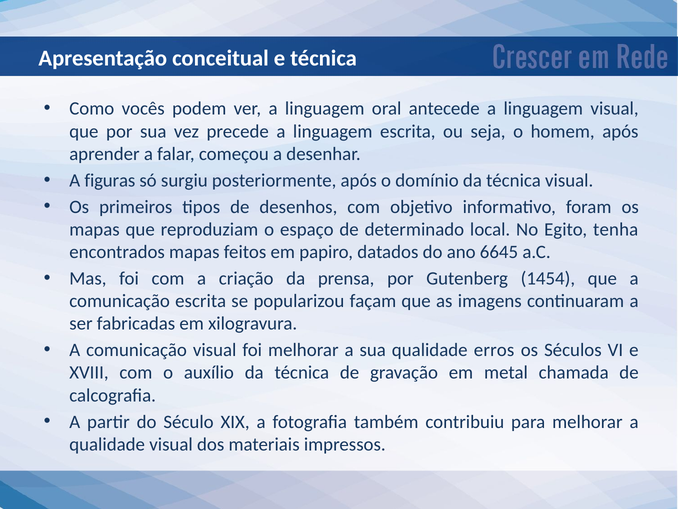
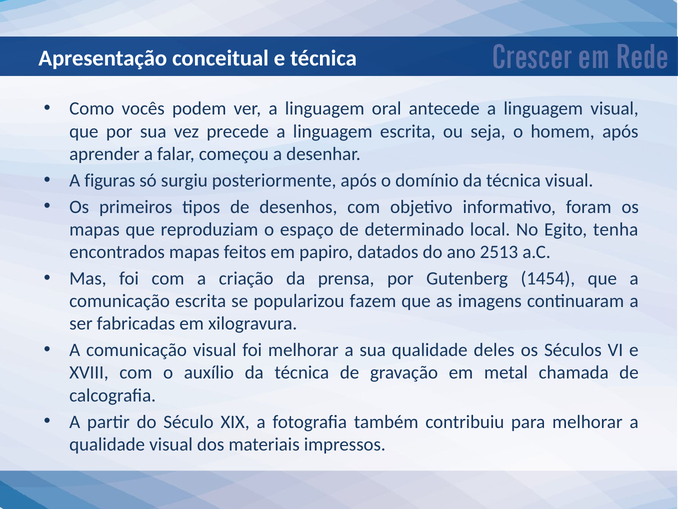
6645: 6645 -> 2513
façam: façam -> fazem
erros: erros -> deles
